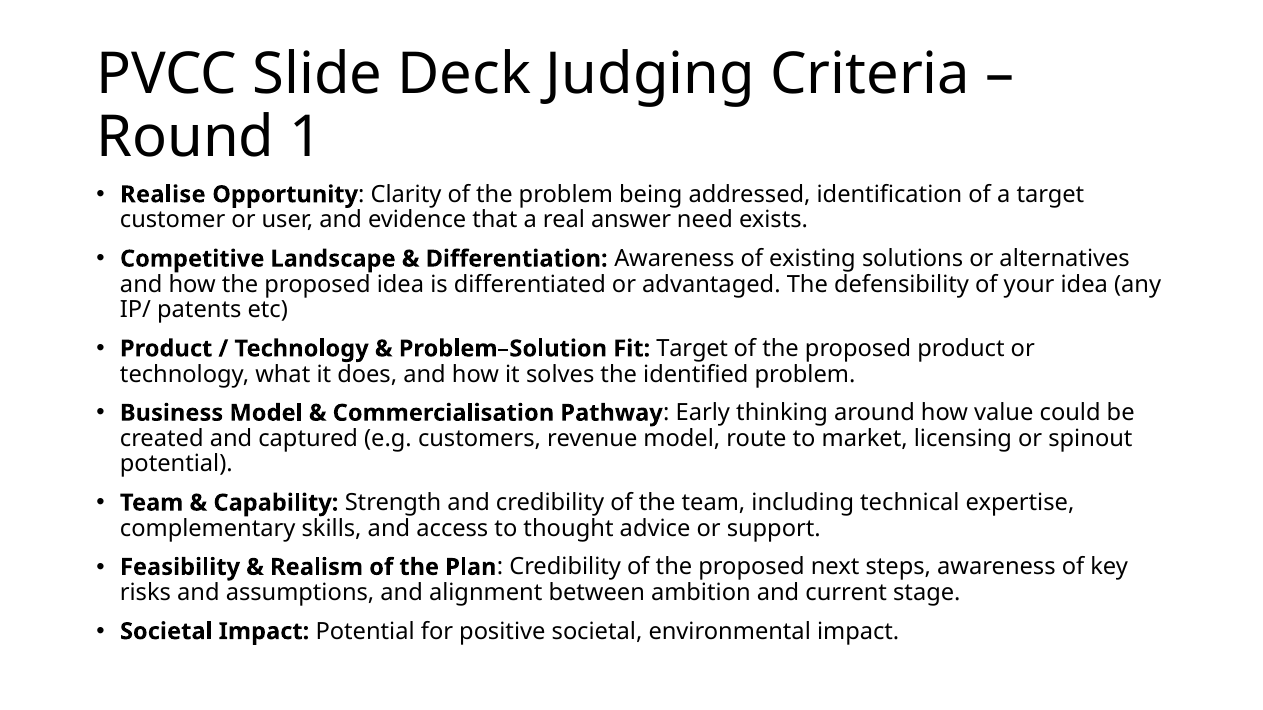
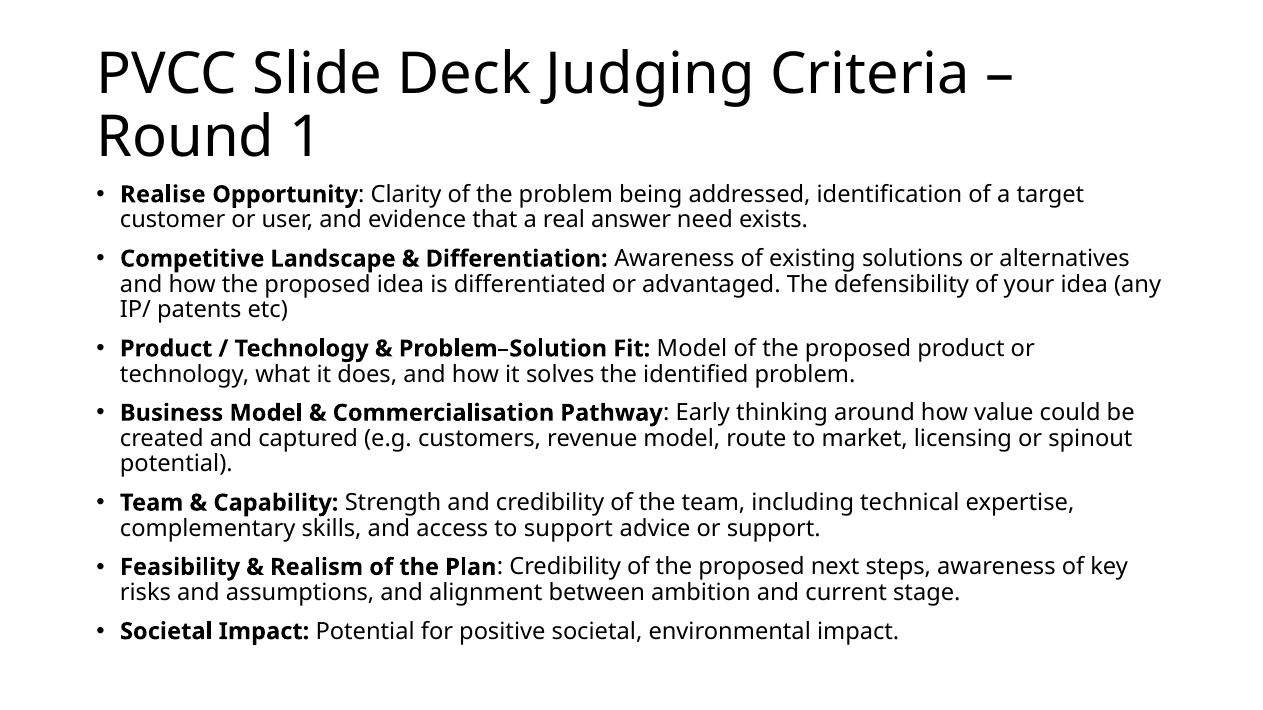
Fit Target: Target -> Model
to thought: thought -> support
